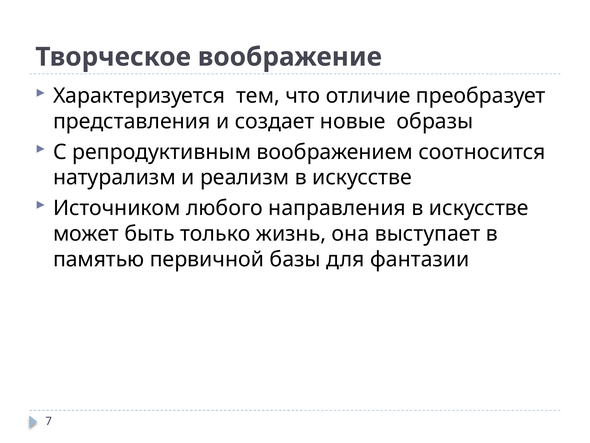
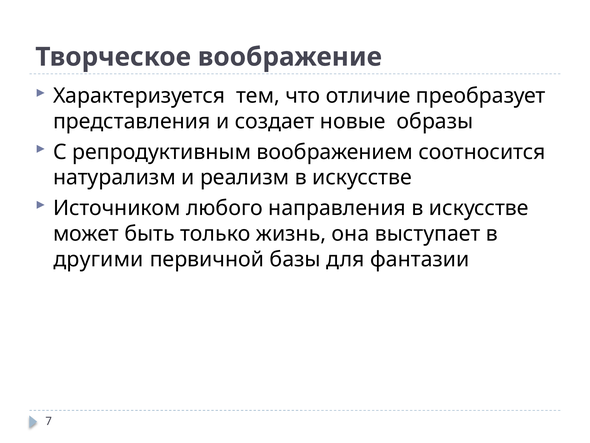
памятью: памятью -> другими
